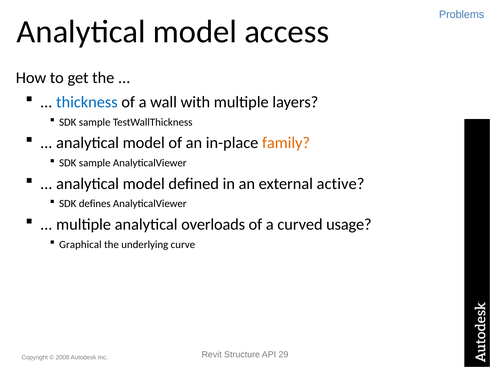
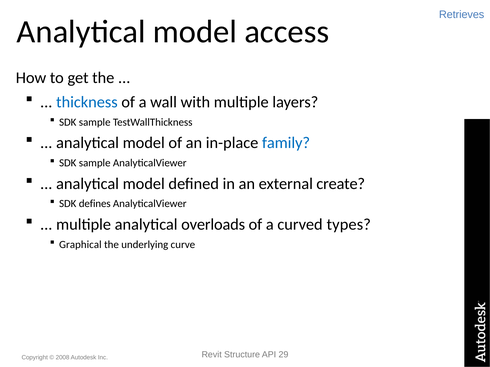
Problems: Problems -> Retrieves
family colour: orange -> blue
active: active -> create
usage: usage -> types
